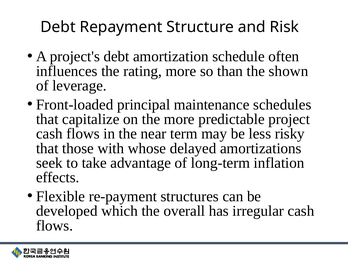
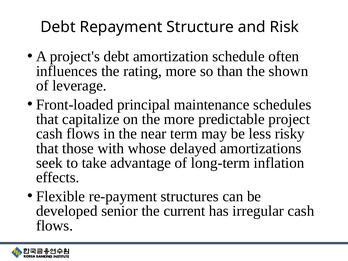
which: which -> senior
overall: overall -> current
